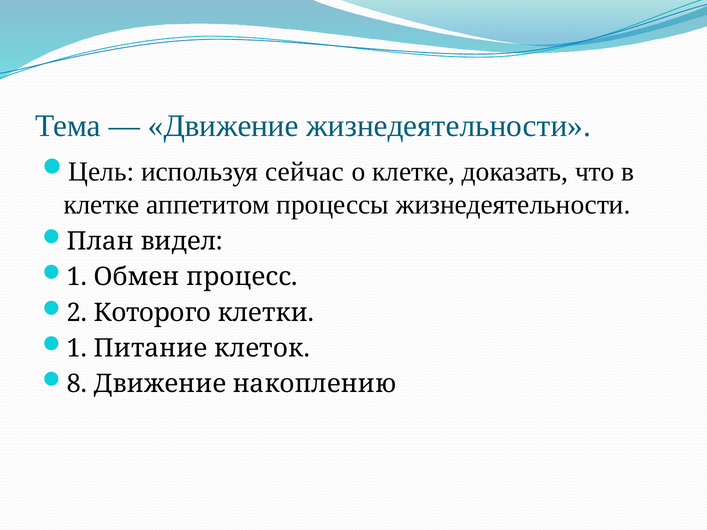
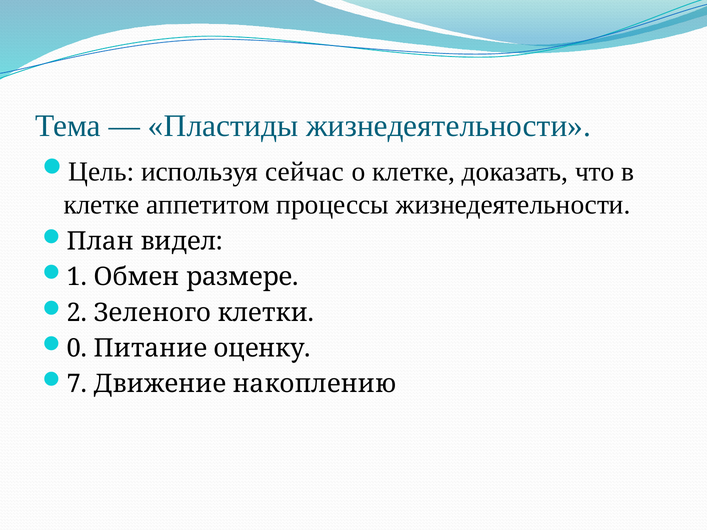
Движение at (223, 126): Движение -> Пластиды
процесс: процесс -> размере
Которого: Которого -> Зеленого
1 at (77, 348): 1 -> 0
клеток: клеток -> оценку
8: 8 -> 7
